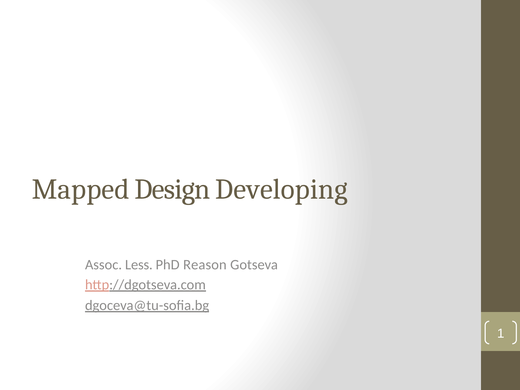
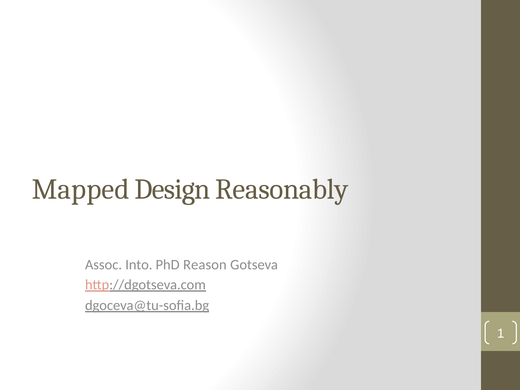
Developing: Developing -> Reasonably
Less: Less -> Into
